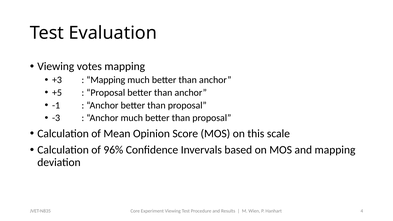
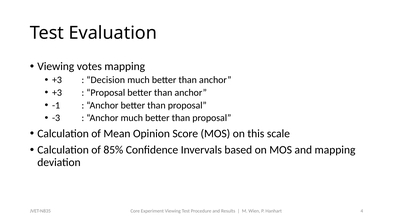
Mapping at (106, 80): Mapping -> Decision
+5 at (57, 93): +5 -> +3
96%: 96% -> 85%
